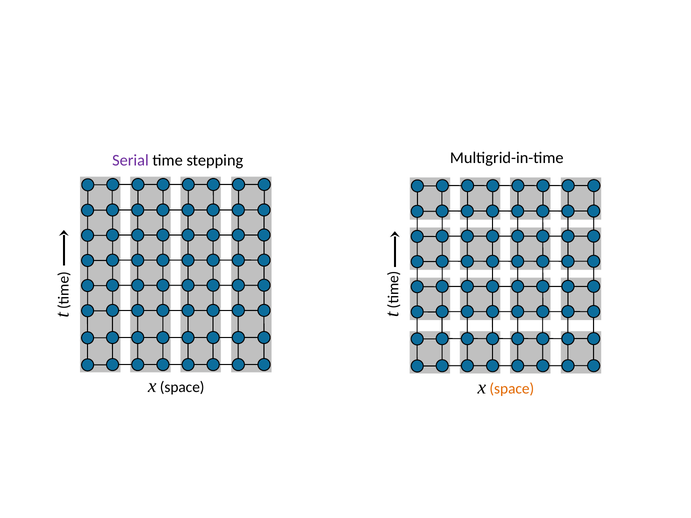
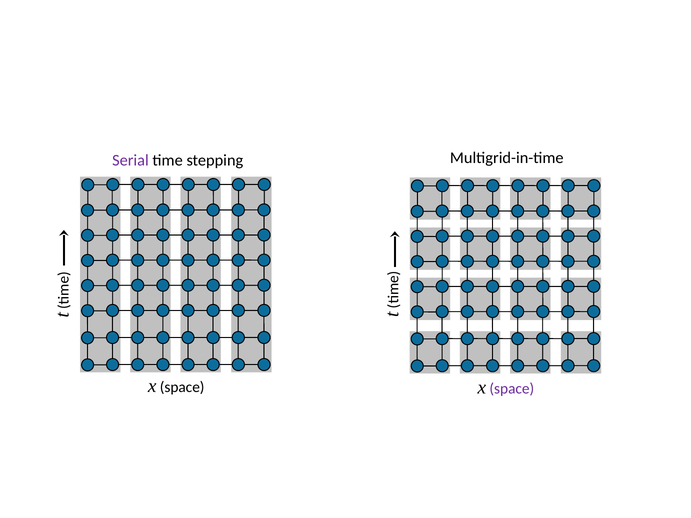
space at (512, 389) colour: orange -> purple
